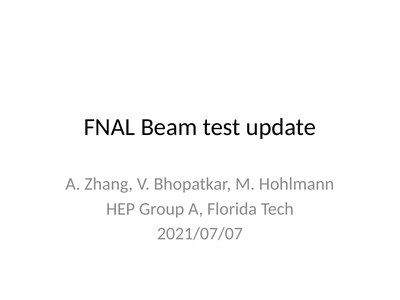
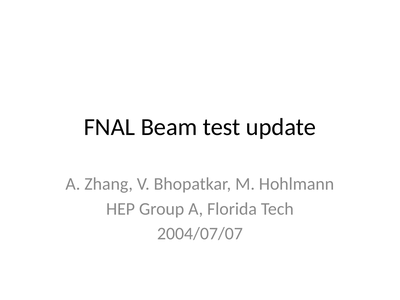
2021/07/07: 2021/07/07 -> 2004/07/07
